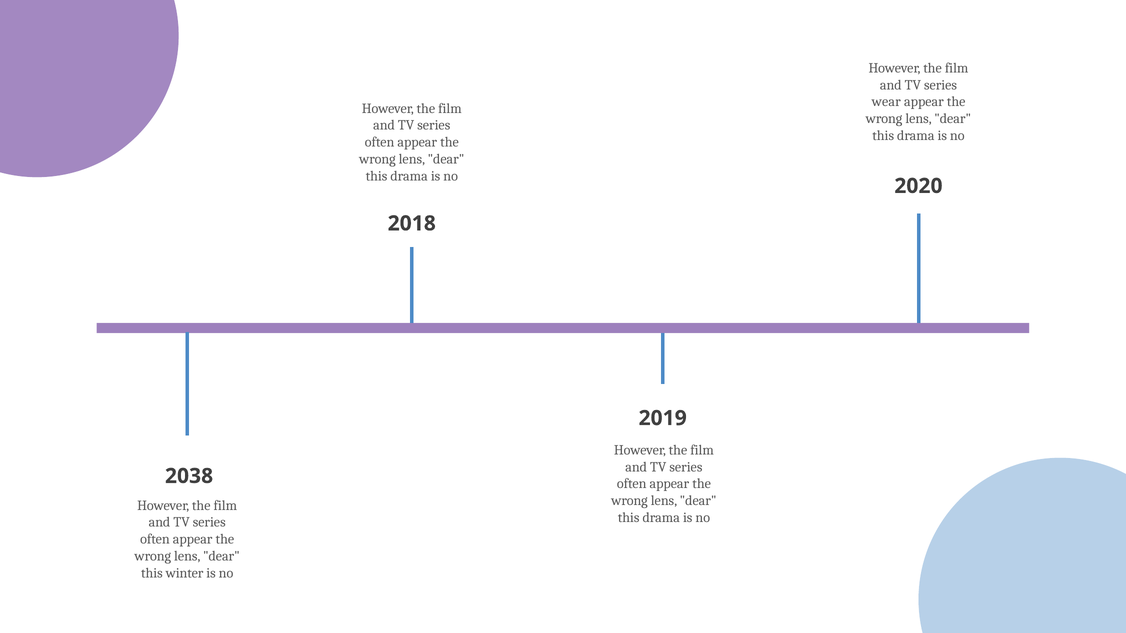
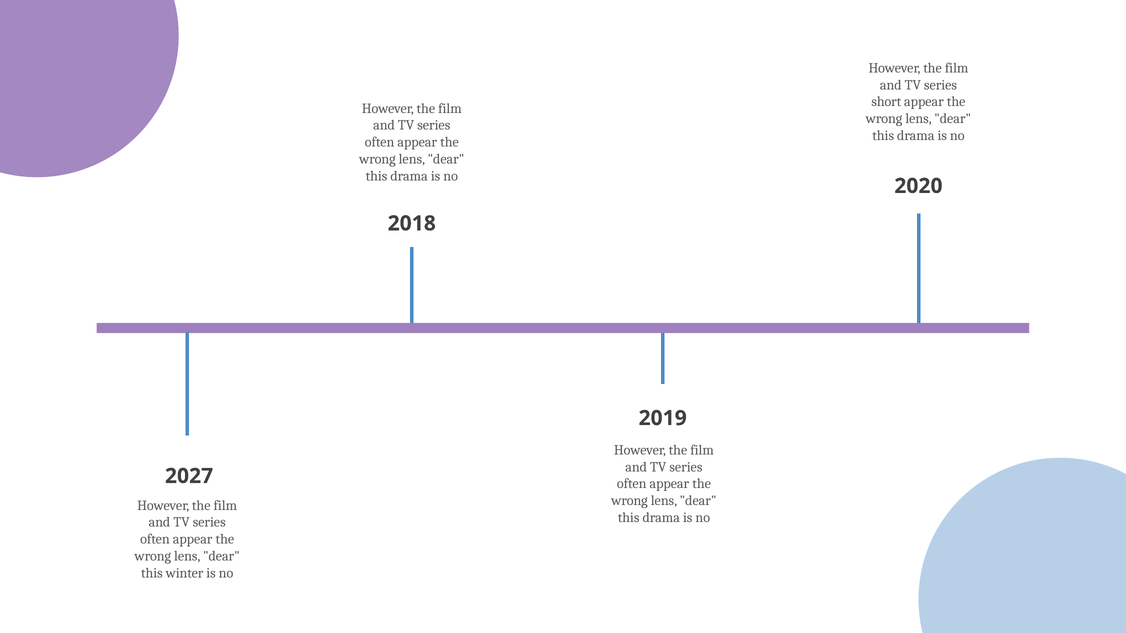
wear: wear -> short
2038: 2038 -> 2027
